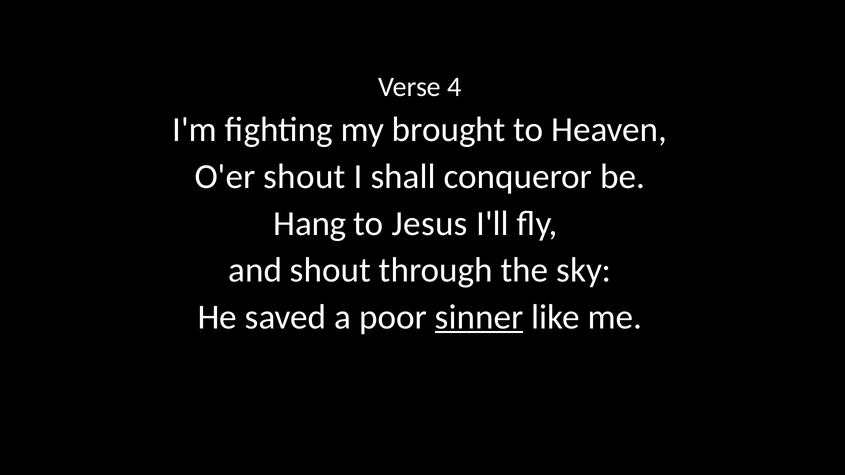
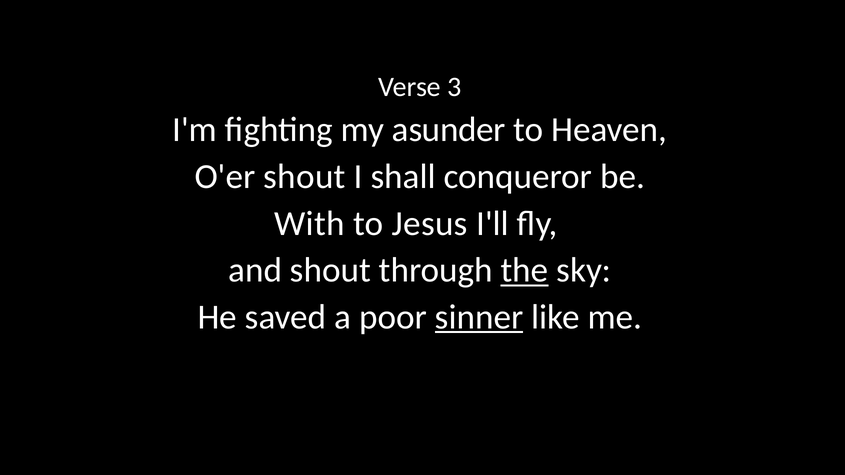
4: 4 -> 3
brought: brought -> asunder
Hang: Hang -> With
the underline: none -> present
